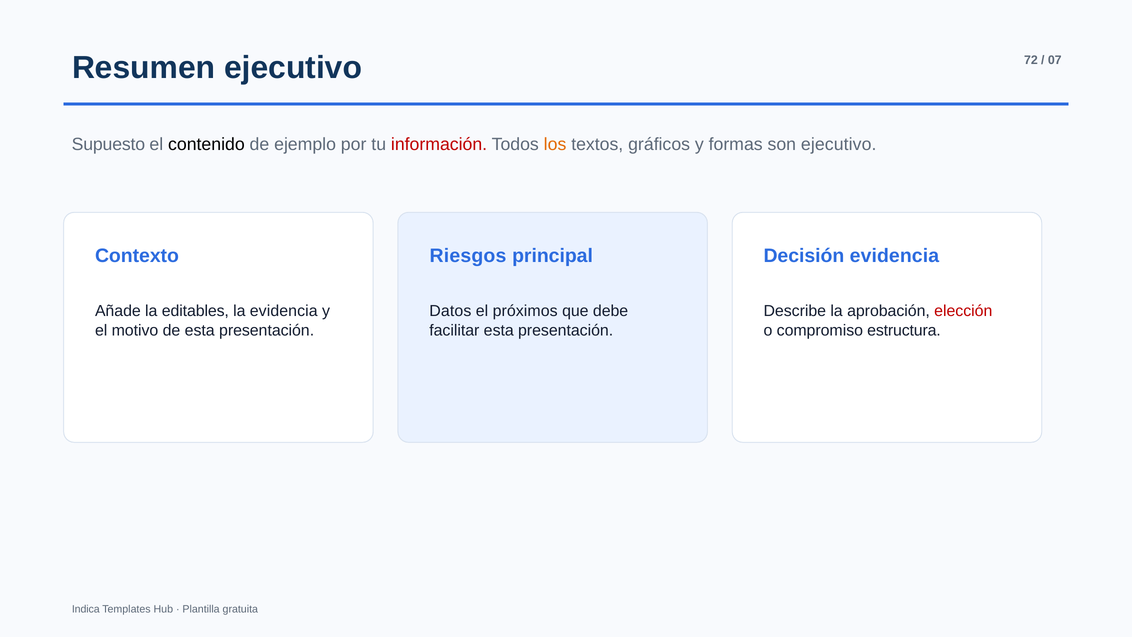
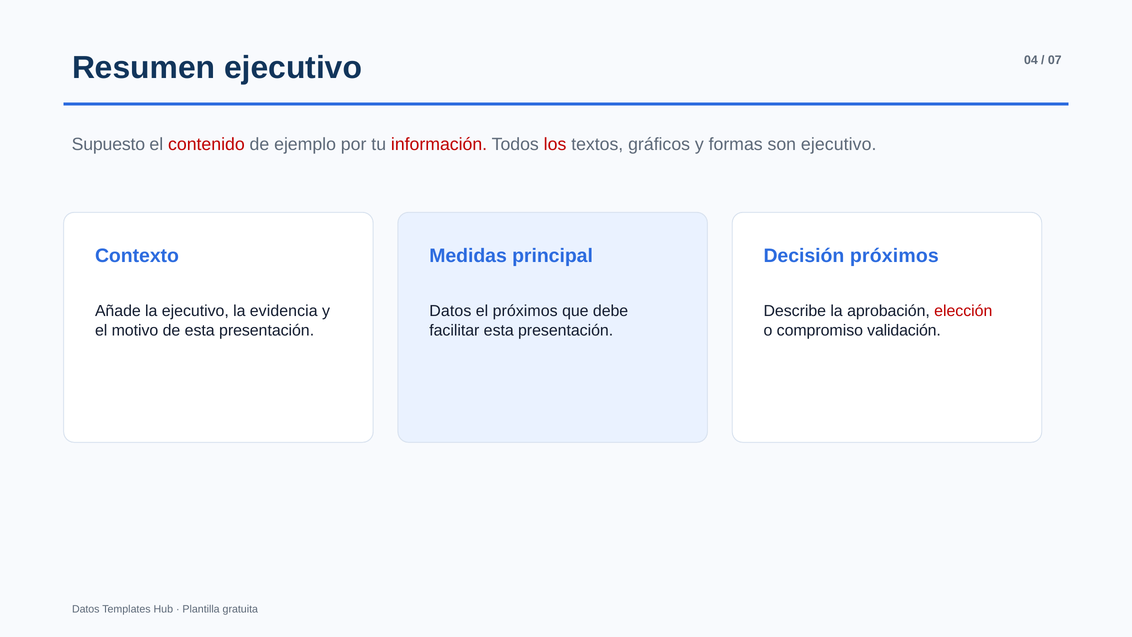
72: 72 -> 04
contenido colour: black -> red
los colour: orange -> red
Riesgos: Riesgos -> Medidas
Decisión evidencia: evidencia -> próximos
la editables: editables -> ejecutivo
estructura: estructura -> validación
Indica at (86, 609): Indica -> Datos
